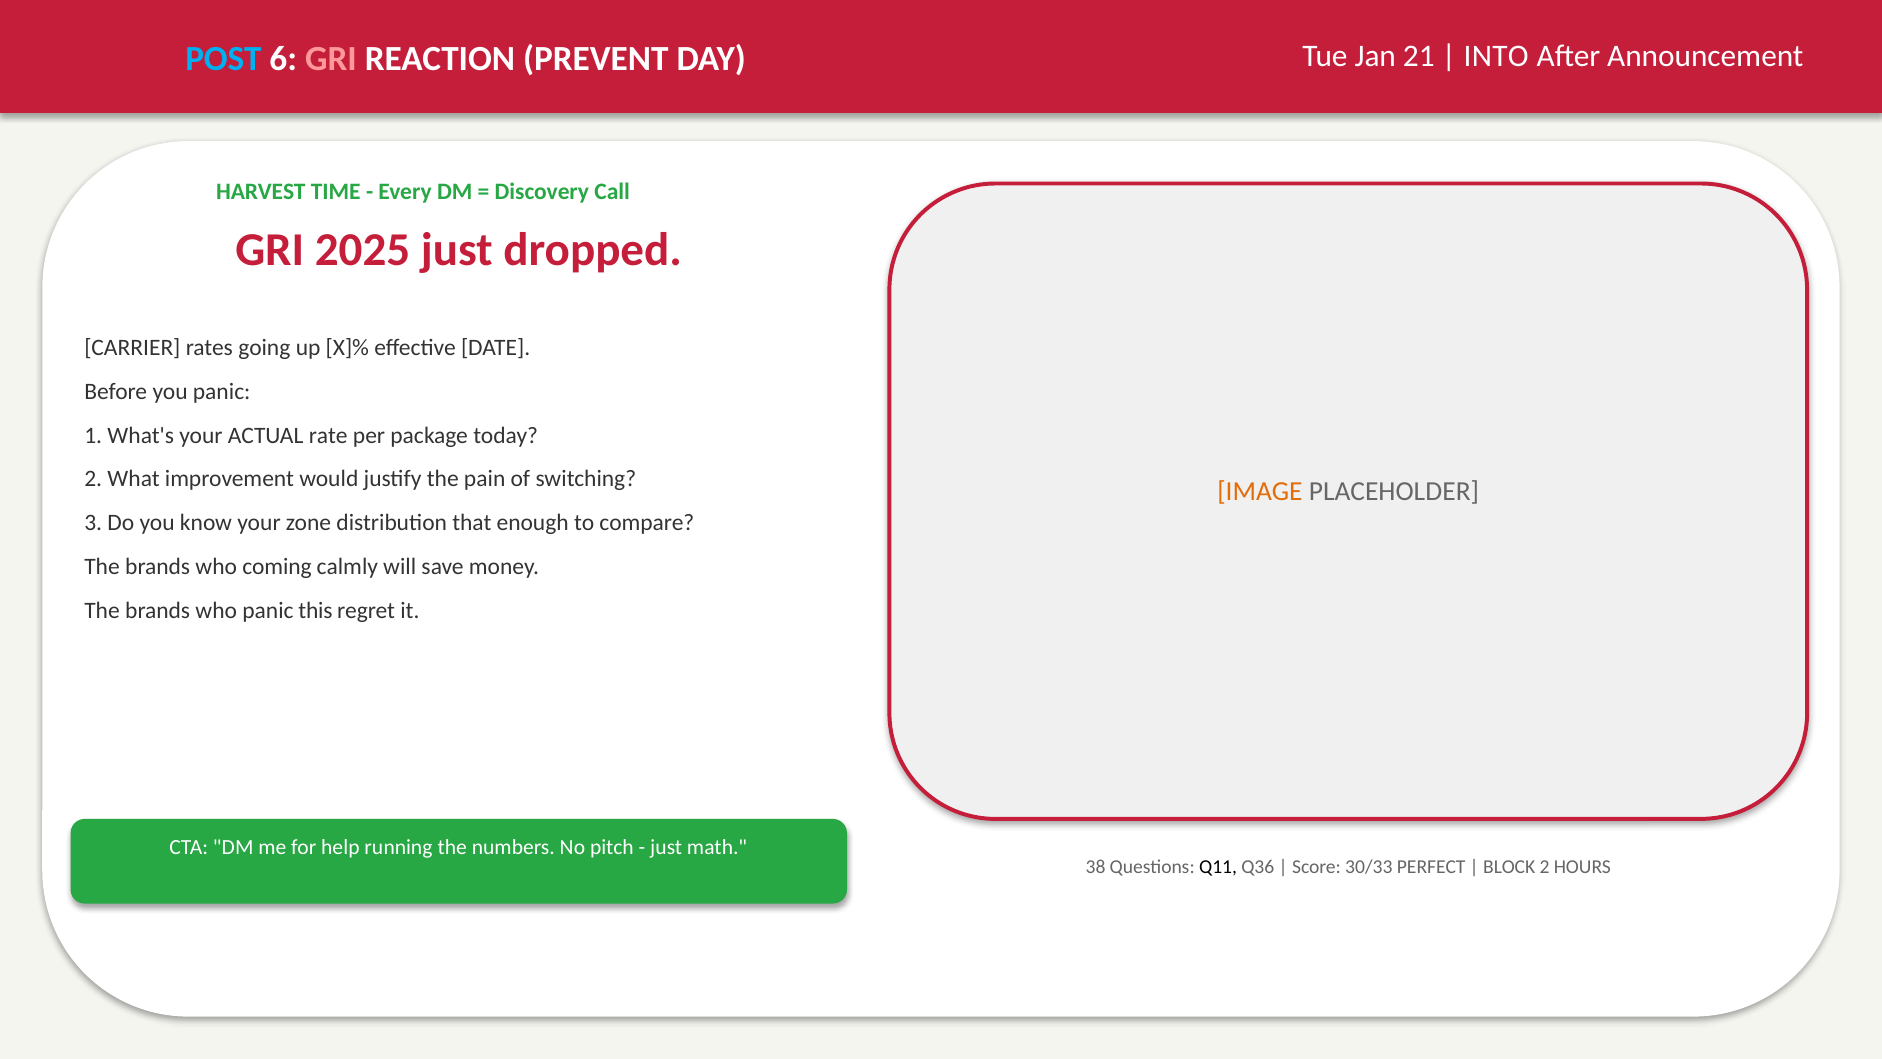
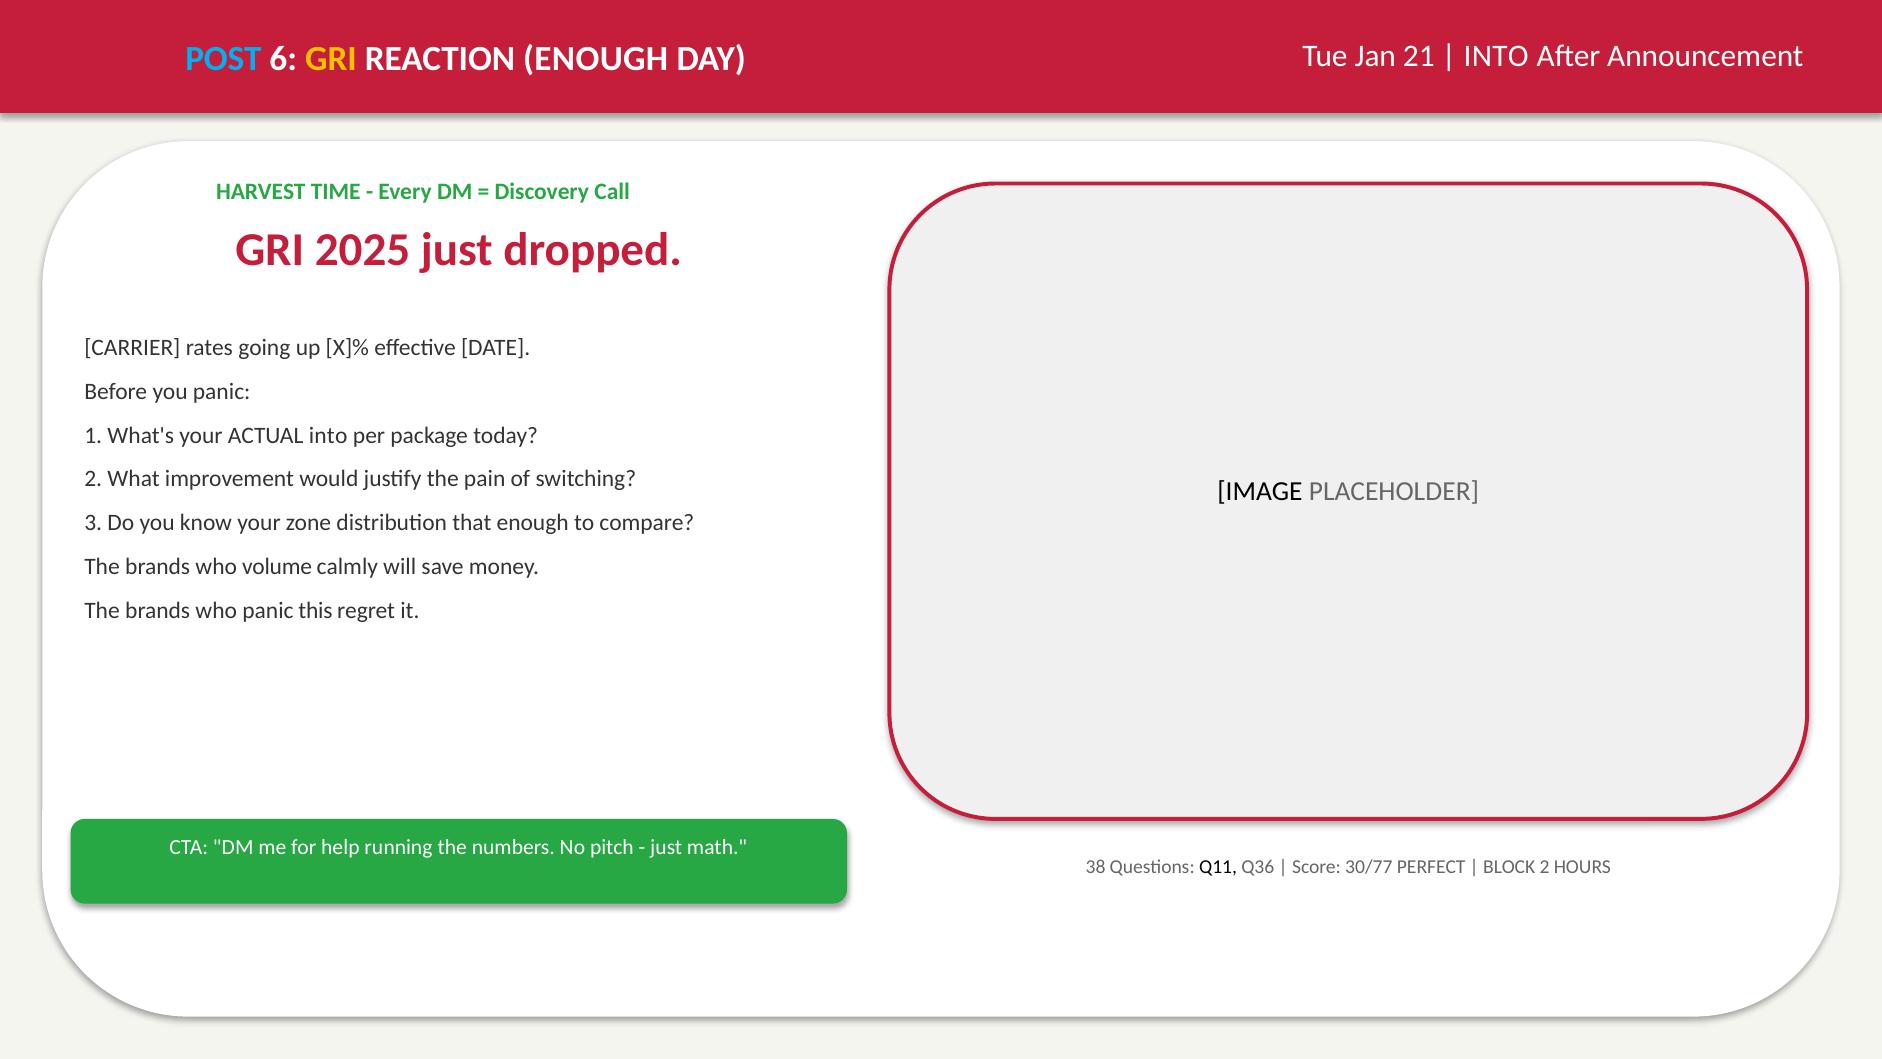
GRI at (331, 59) colour: pink -> yellow
REACTION PREVENT: PREVENT -> ENOUGH
ACTUAL rate: rate -> into
IMAGE colour: orange -> black
coming: coming -> volume
30/33: 30/33 -> 30/77
